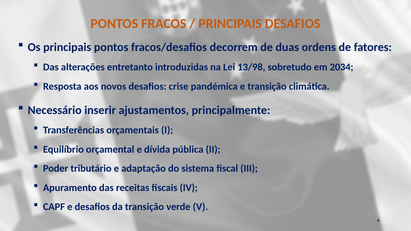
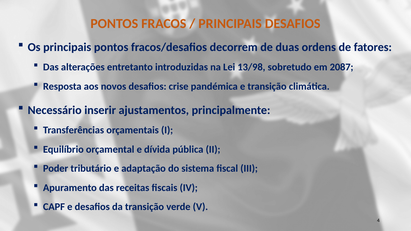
2034: 2034 -> 2087
